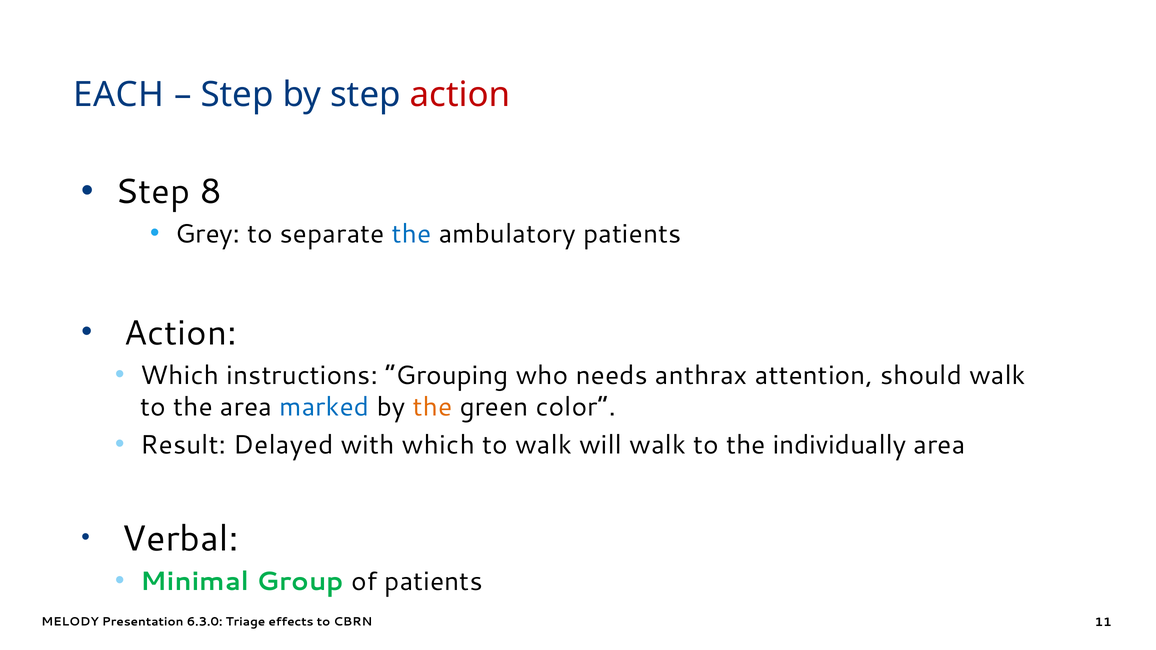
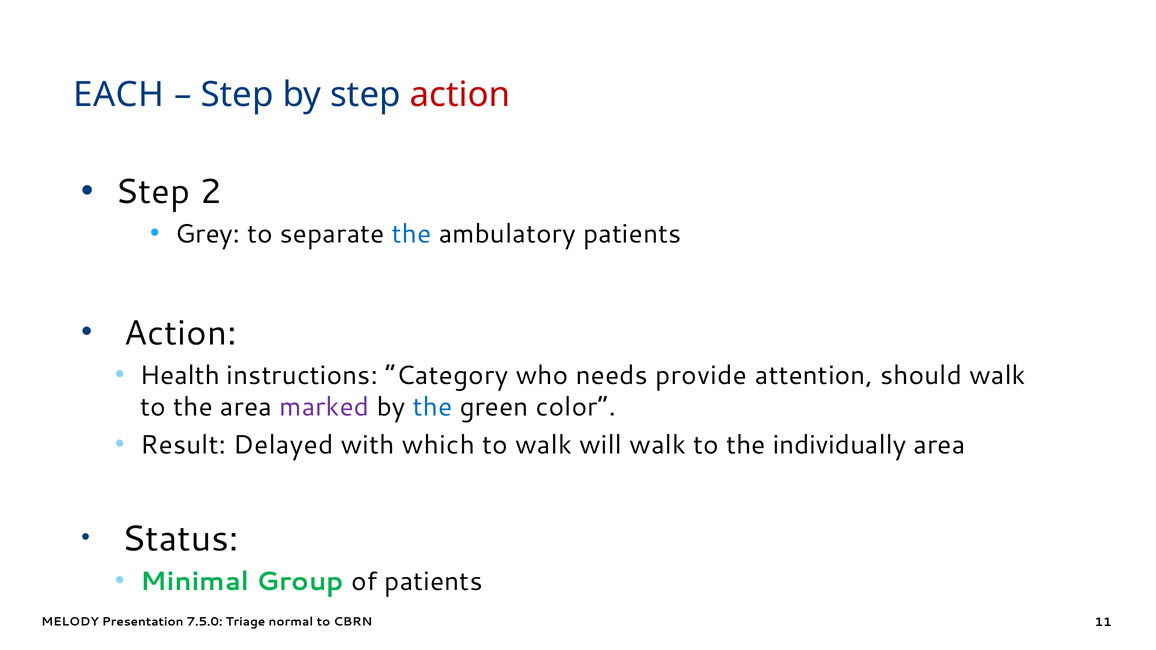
8: 8 -> 2
Which at (180, 376): Which -> Health
”Grouping: ”Grouping -> ”Category
anthrax: anthrax -> provide
marked colour: blue -> purple
the at (432, 407) colour: orange -> blue
Verbal: Verbal -> Status
6.3.0: 6.3.0 -> 7.5.0
effects: effects -> normal
